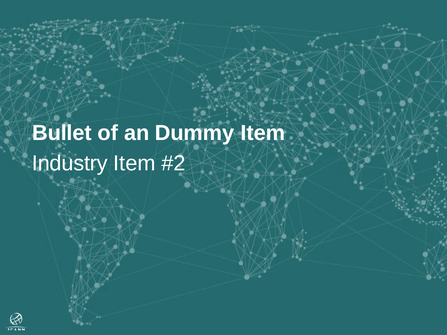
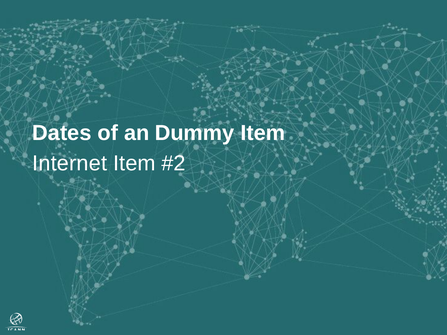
Bullet: Bullet -> Dates
Industry: Industry -> Internet
